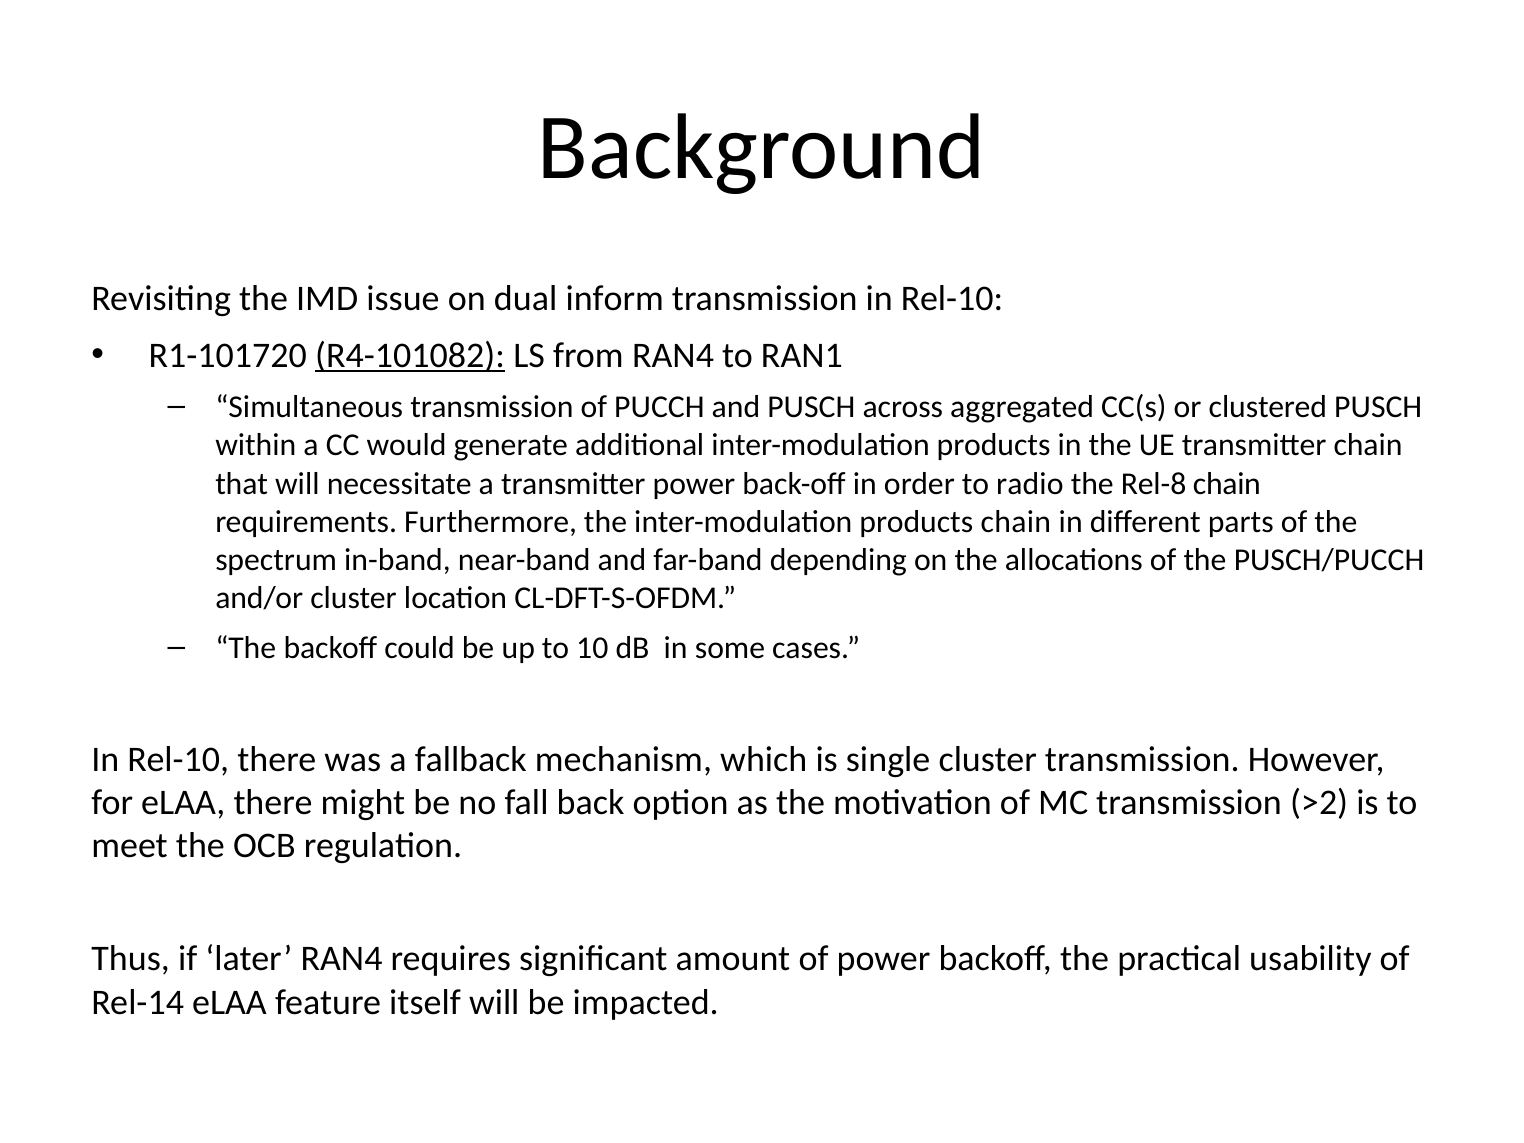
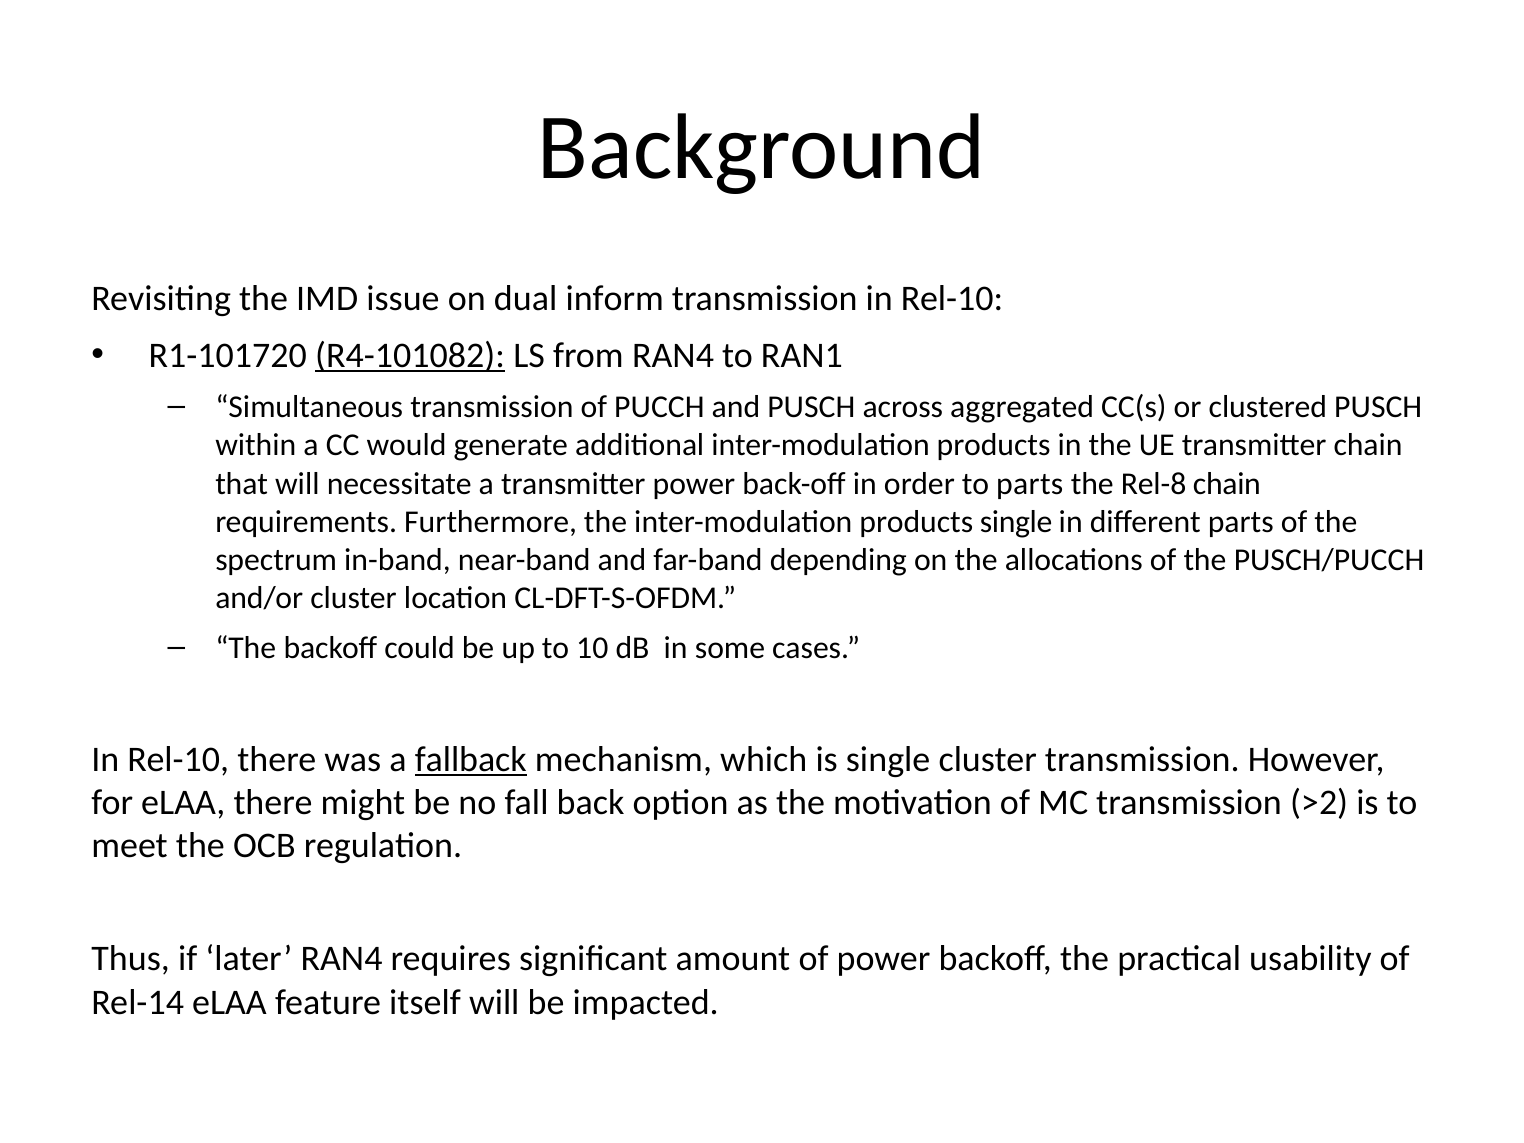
to radio: radio -> parts
products chain: chain -> single
fallback underline: none -> present
